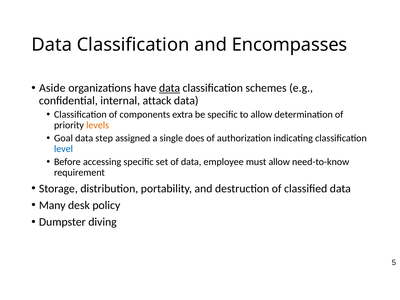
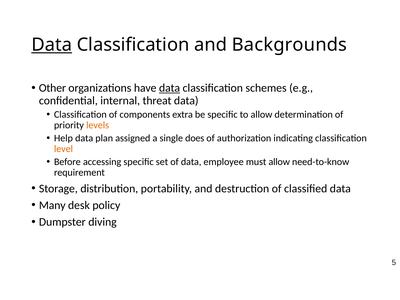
Data at (52, 45) underline: none -> present
Encompasses: Encompasses -> Backgrounds
Aside: Aside -> Other
attack: attack -> threat
Goal: Goal -> Help
step: step -> plan
level colour: blue -> orange
